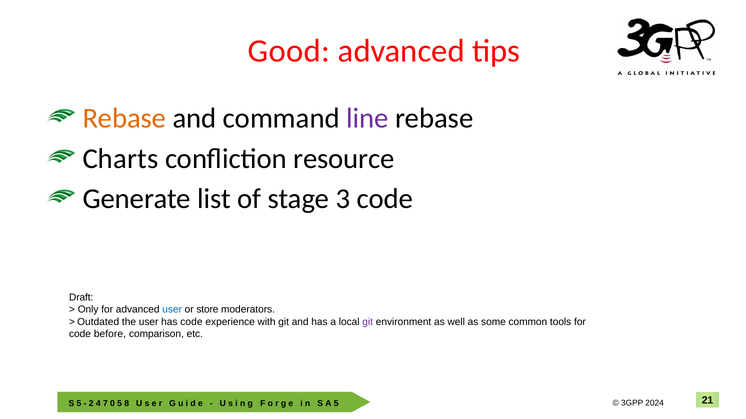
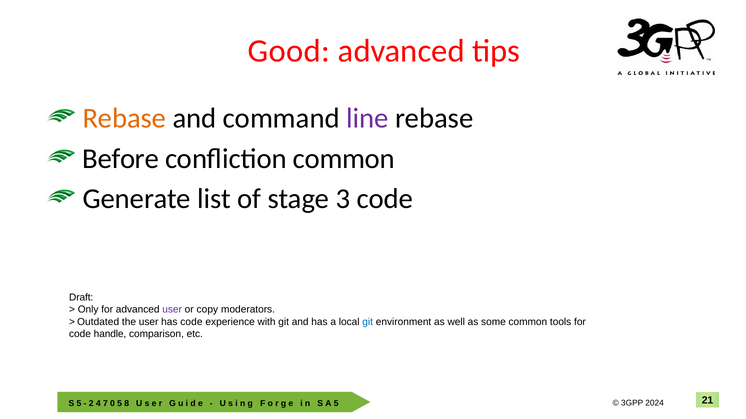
Charts: Charts -> Before
confliction resource: resource -> common
user at (172, 310) colour: blue -> purple
store: store -> copy
git at (368, 322) colour: purple -> blue
before: before -> handle
